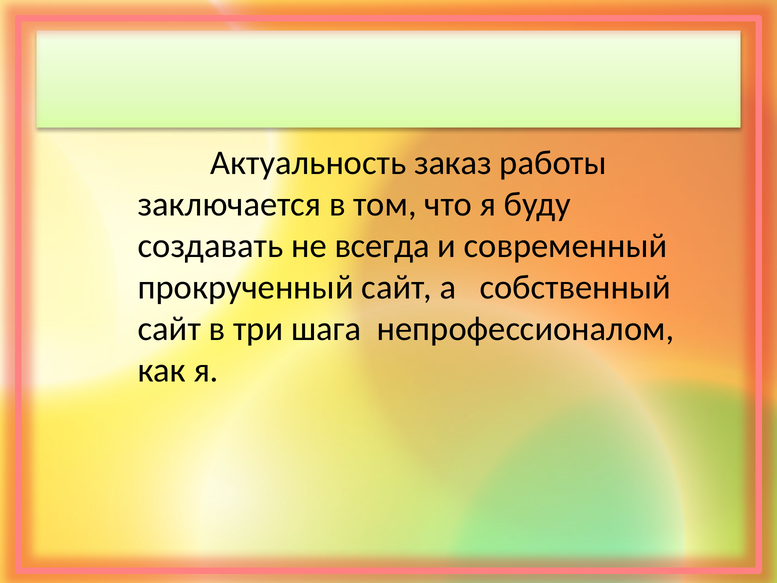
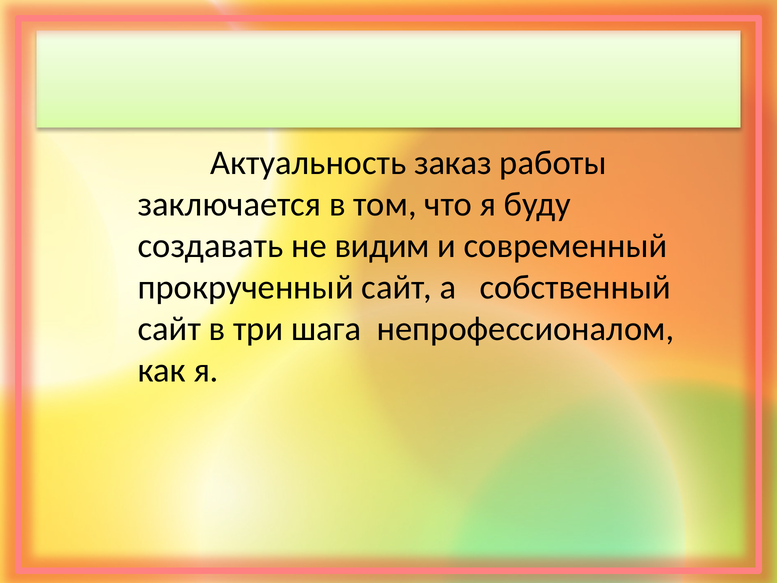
всегда: всегда -> видим
